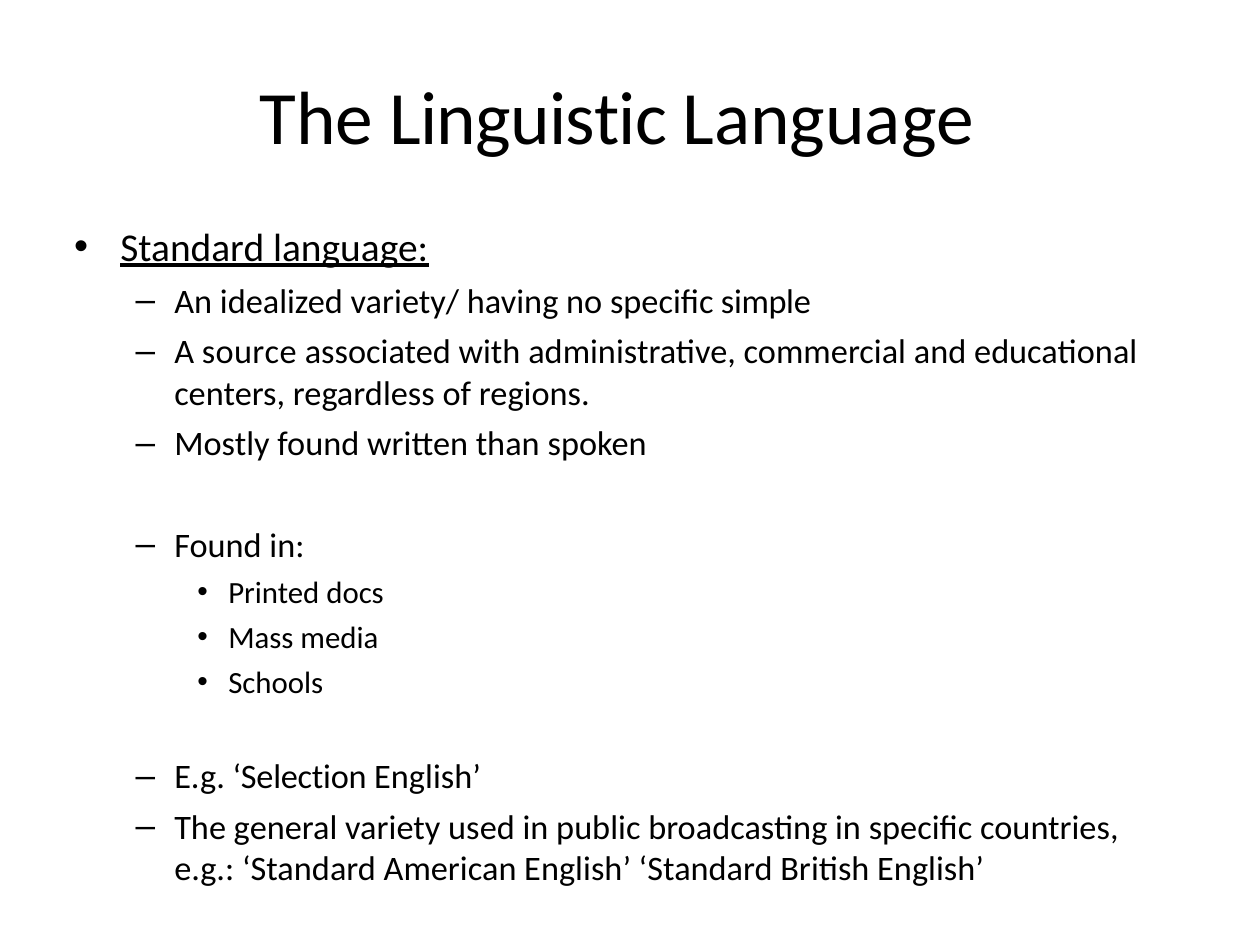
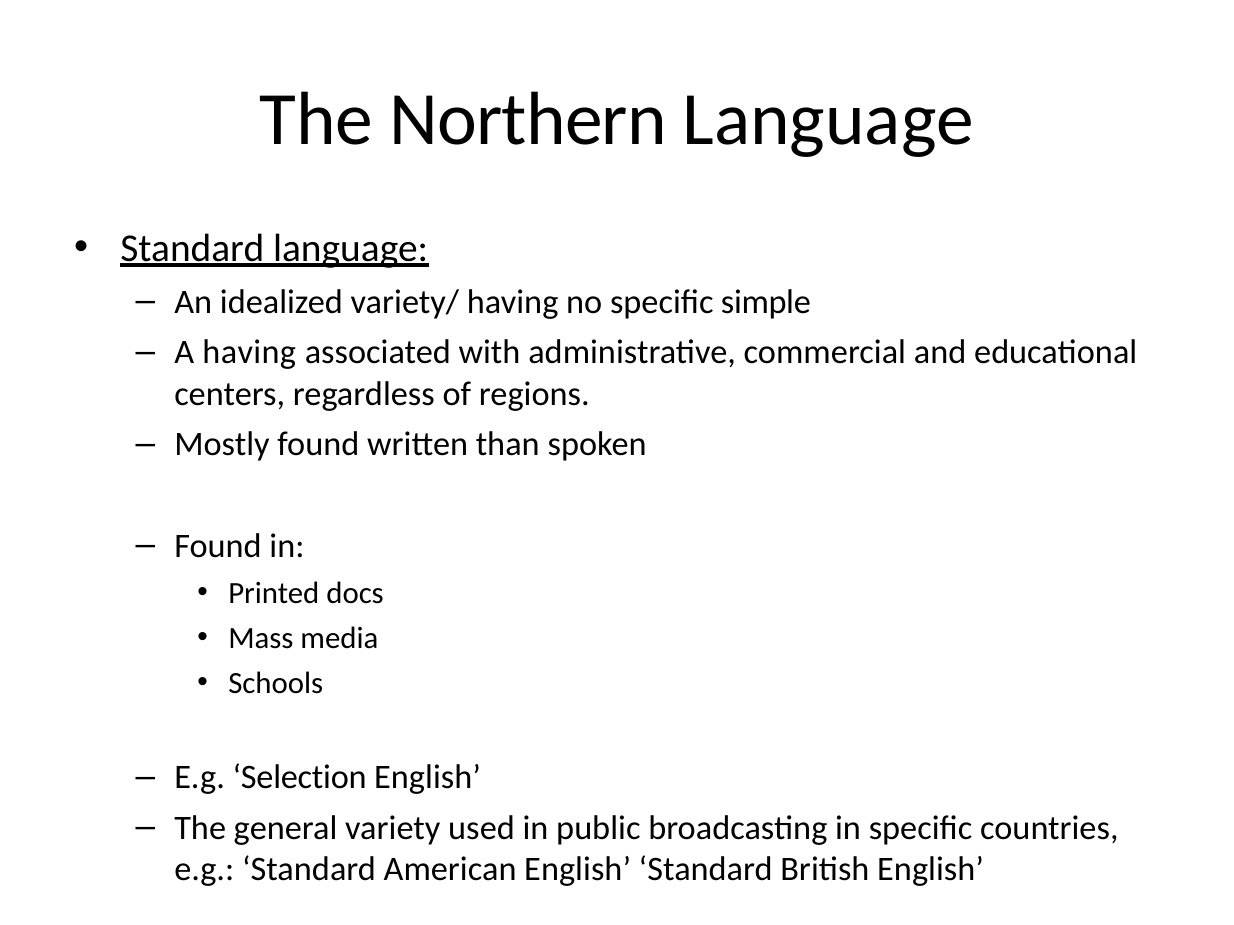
Linguistic: Linguistic -> Northern
A source: source -> having
